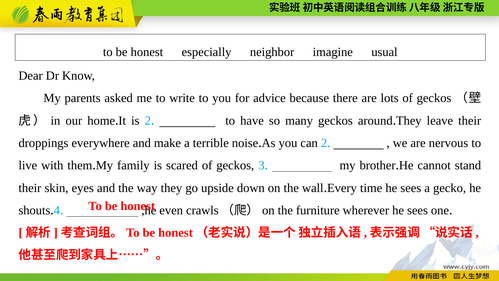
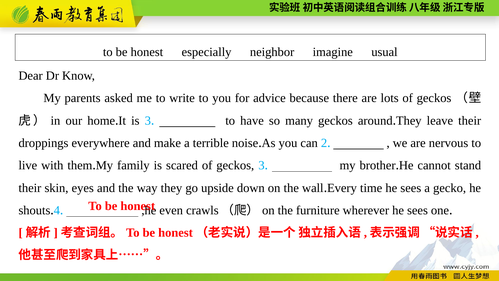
is 2: 2 -> 3
